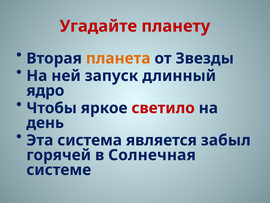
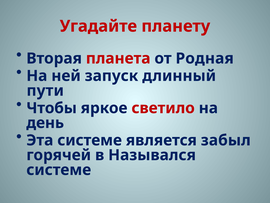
планета colour: orange -> red
Звезды: Звезды -> Родная
ядро: ядро -> пути
Эта система: система -> системе
Солнечная: Солнечная -> Назывался
